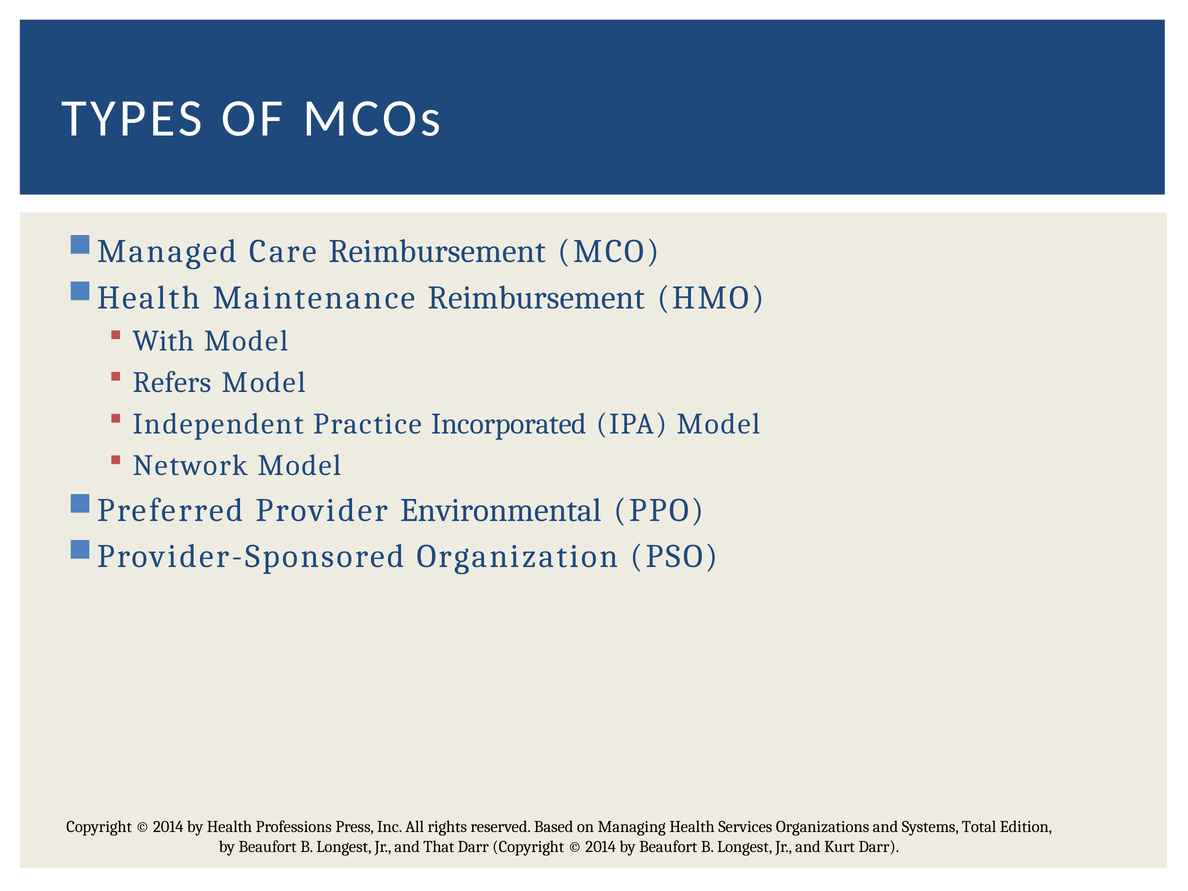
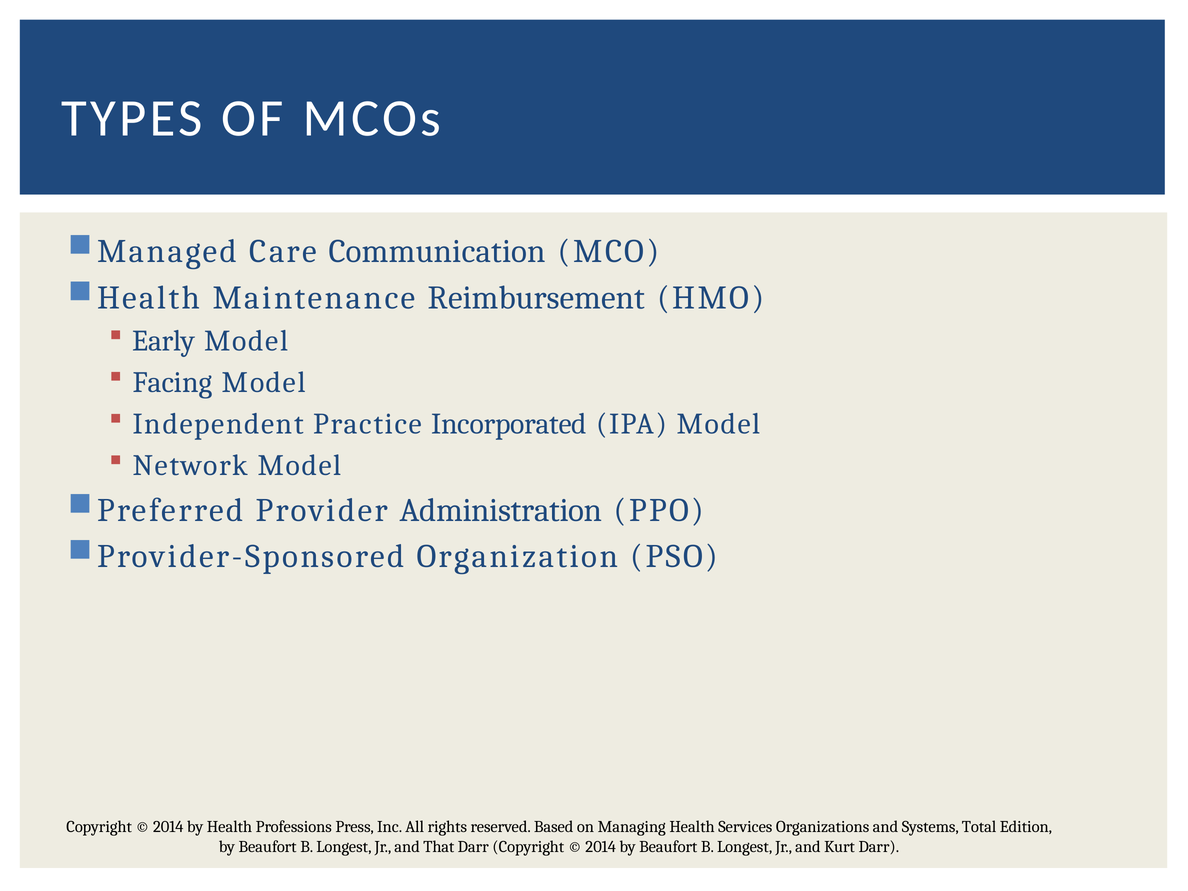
Care Reimbursement: Reimbursement -> Communication
With: With -> Early
Refers: Refers -> Facing
Environmental: Environmental -> Administration
